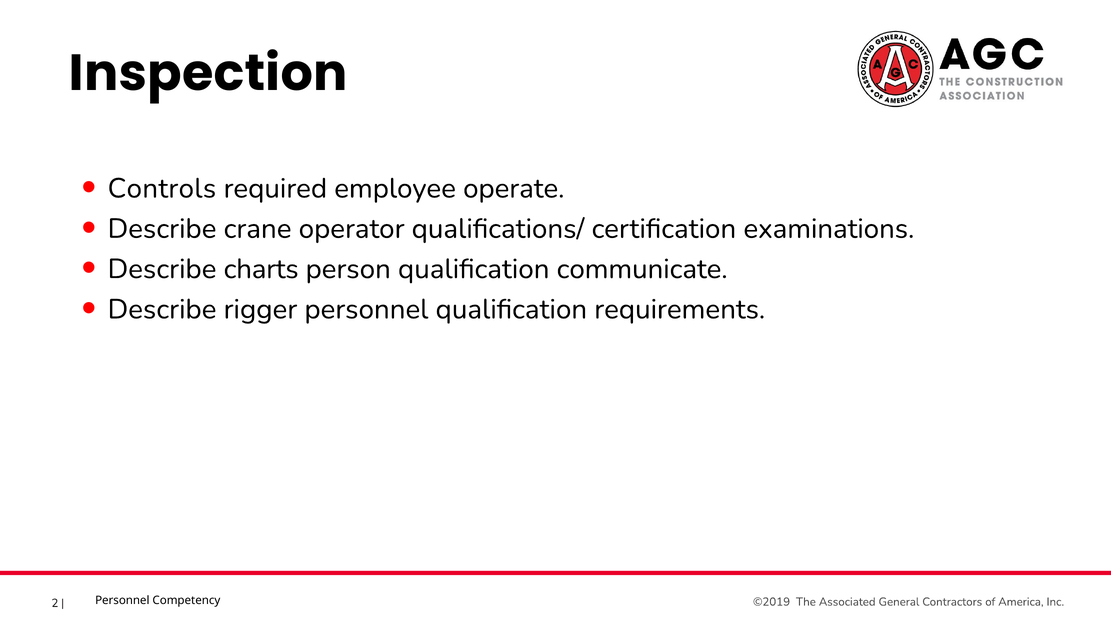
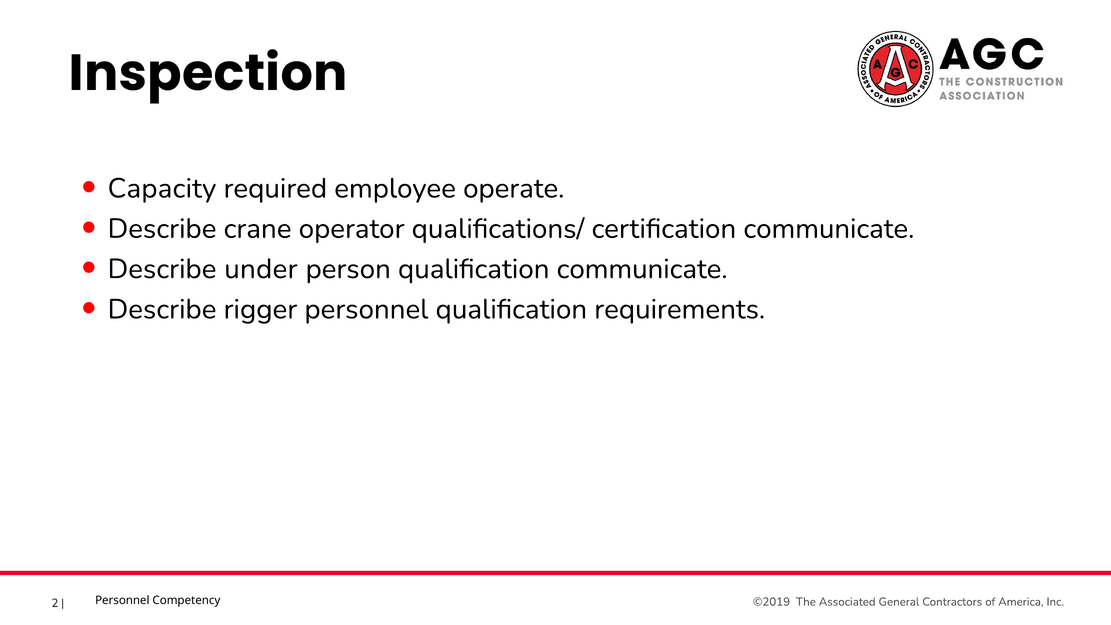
Controls: Controls -> Capacity
certification examinations: examinations -> communicate
charts: charts -> under
